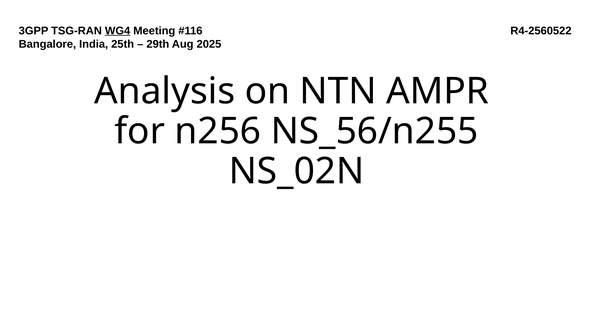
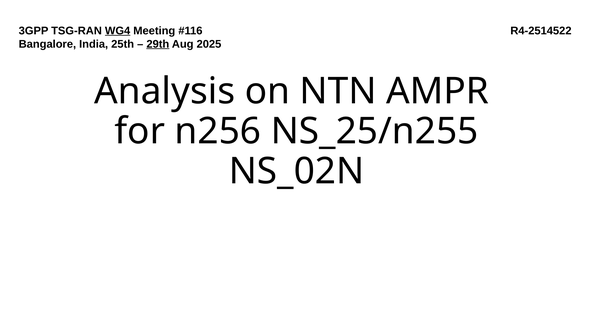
R4-2560522: R4-2560522 -> R4-2514522
29th underline: none -> present
NS_56/n255: NS_56/n255 -> NS_25/n255
